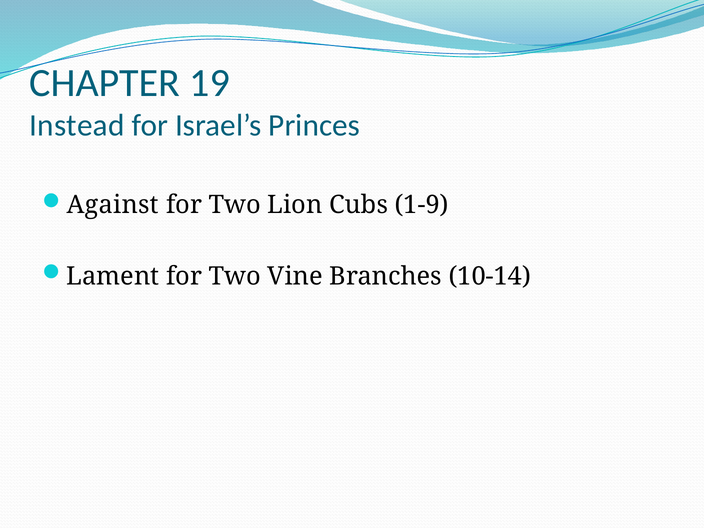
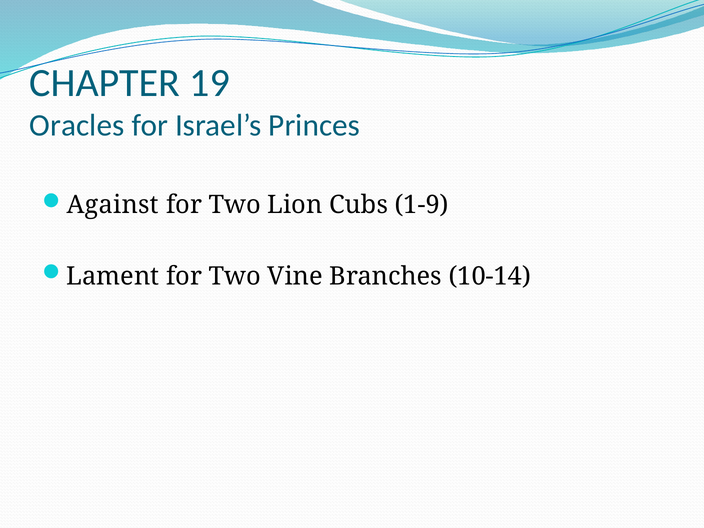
Instead: Instead -> Oracles
